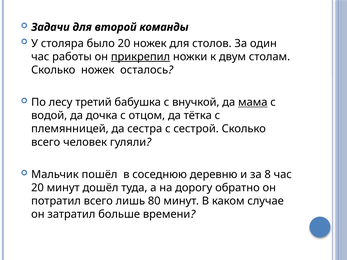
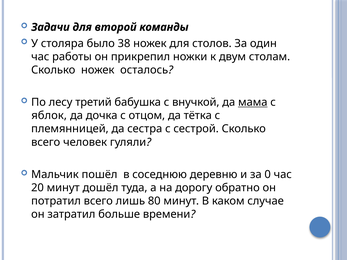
было 20: 20 -> 38
прикрепил underline: present -> none
водой: водой -> яблок
8: 8 -> 0
